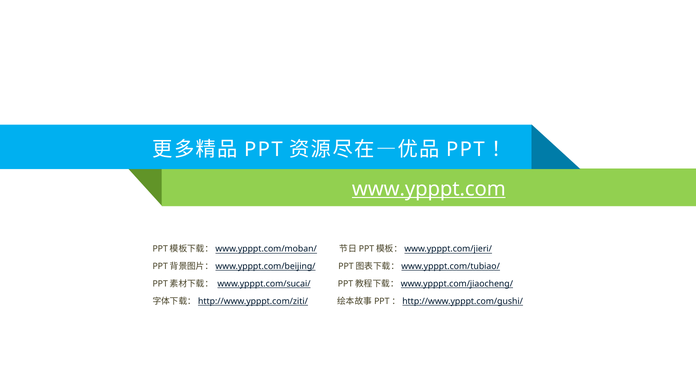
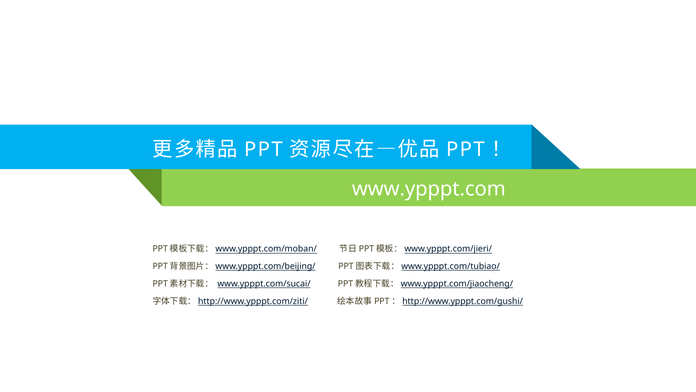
www.ypppt.com underline: present -> none
